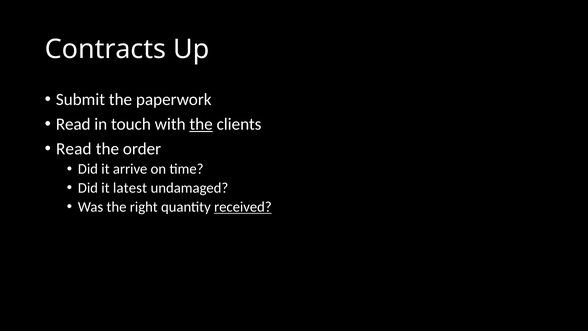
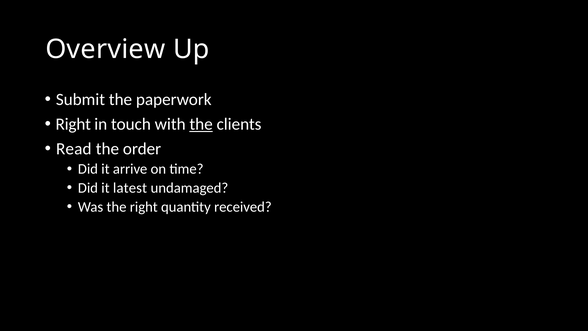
Contracts: Contracts -> Overview
Read at (73, 124): Read -> Right
received underline: present -> none
